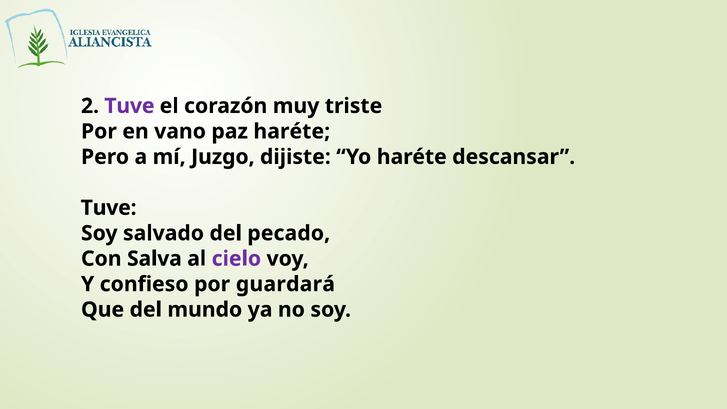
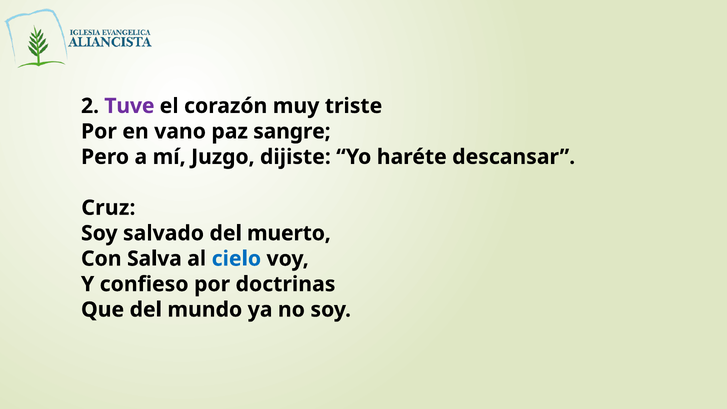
paz haréte: haréte -> sangre
Tuve at (109, 208): Tuve -> Cruz
pecado: pecado -> muerto
cielo colour: purple -> blue
guardará: guardará -> doctrinas
